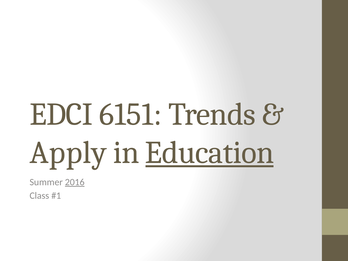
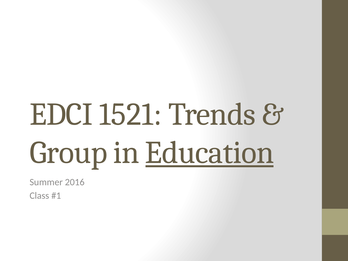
6151: 6151 -> 1521
Apply: Apply -> Group
2016 underline: present -> none
